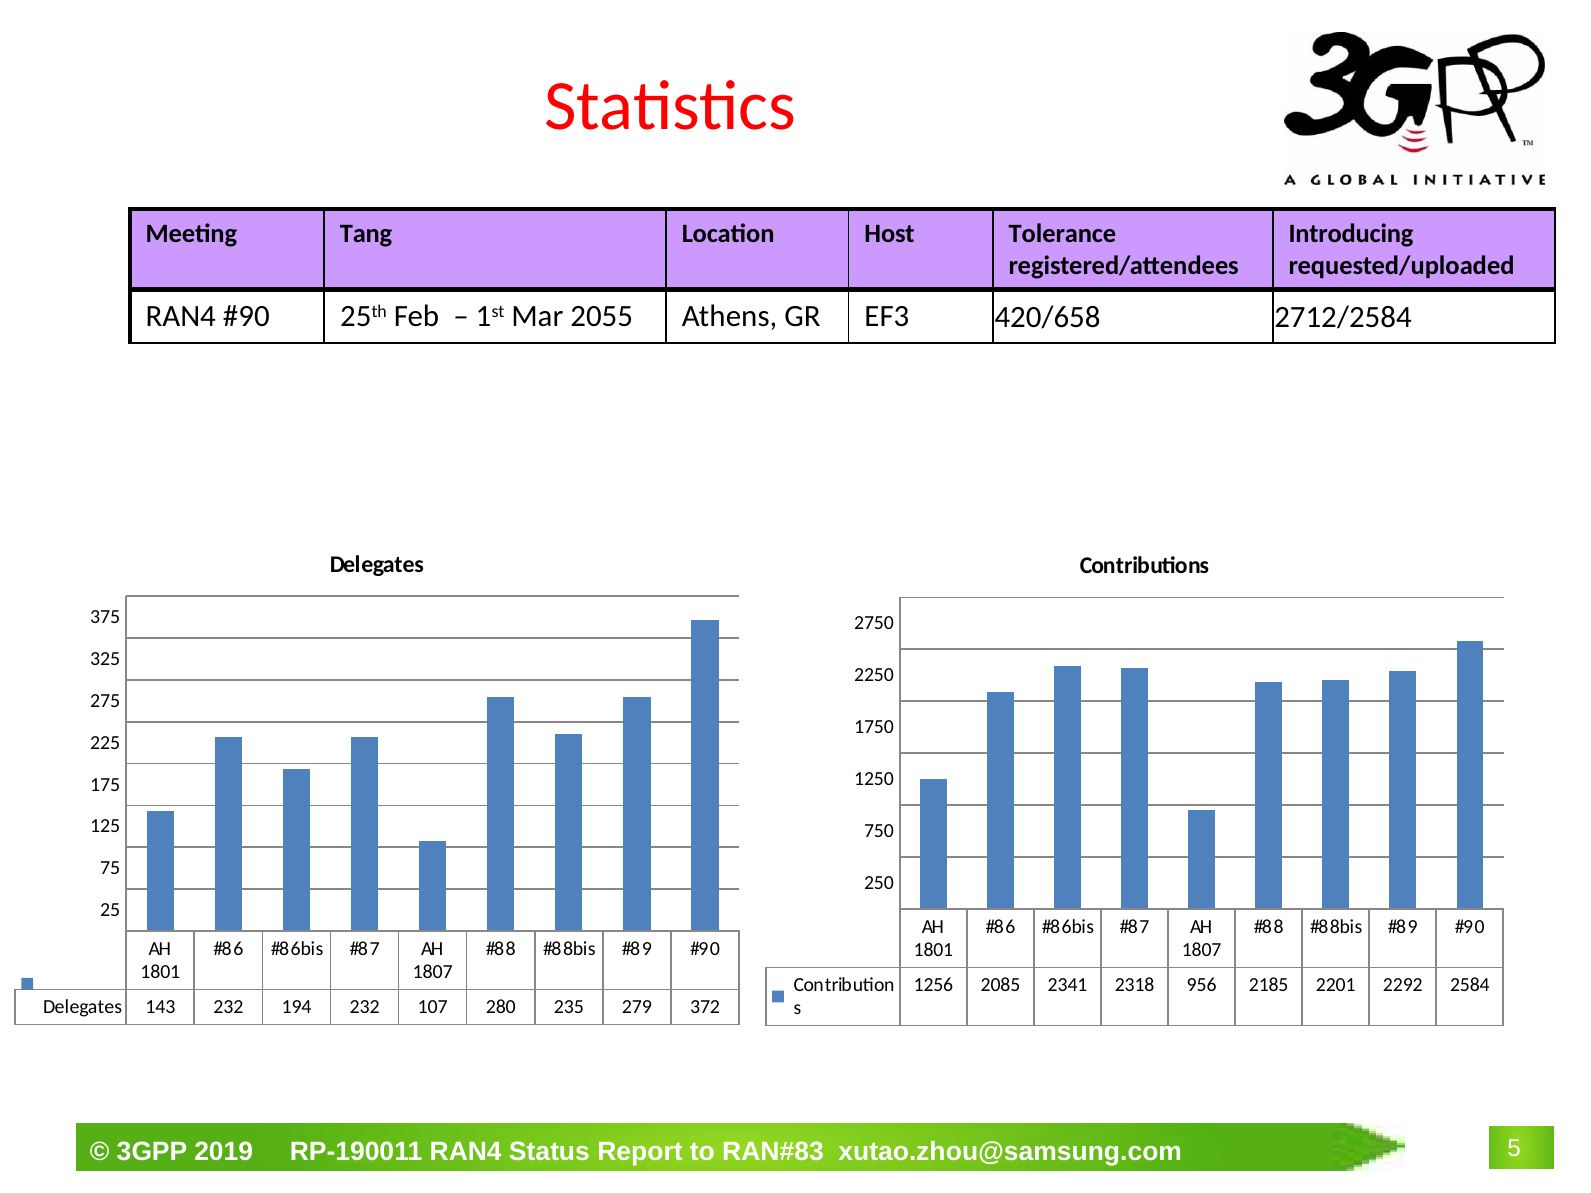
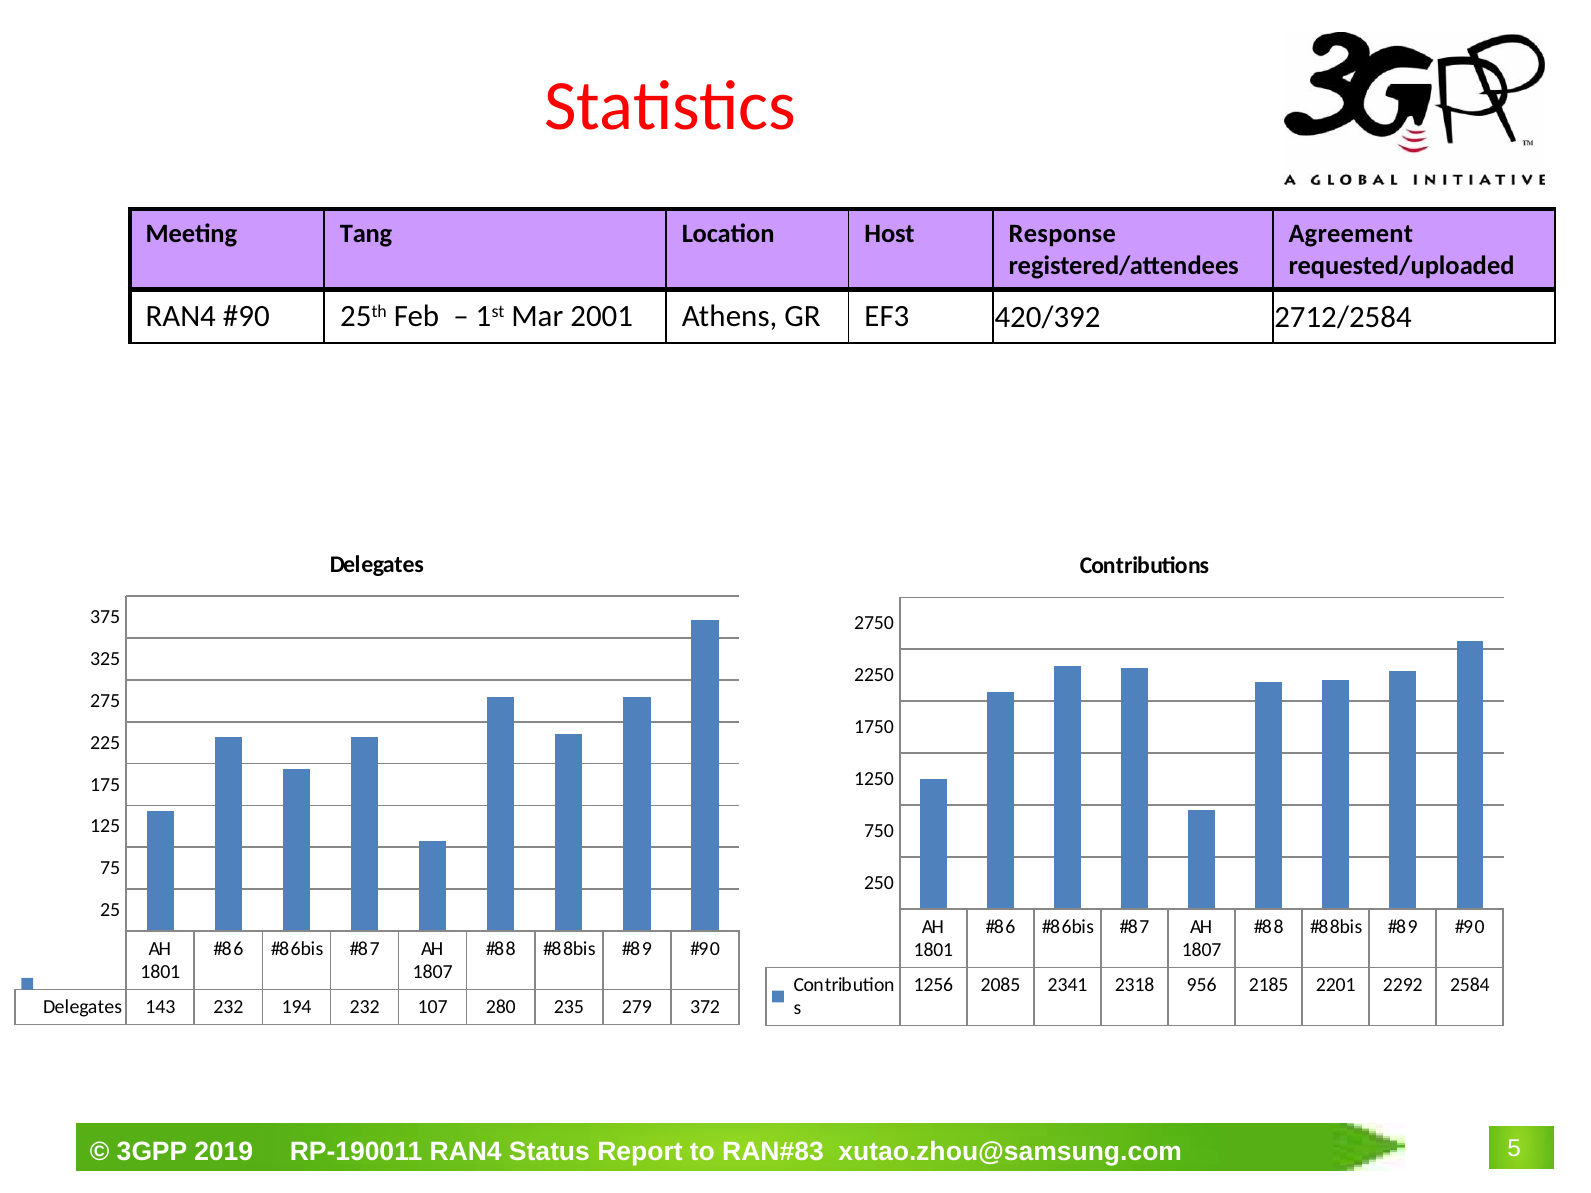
Tolerance: Tolerance -> Response
Introducing: Introducing -> Agreement
2055: 2055 -> 2001
420/658: 420/658 -> 420/392
